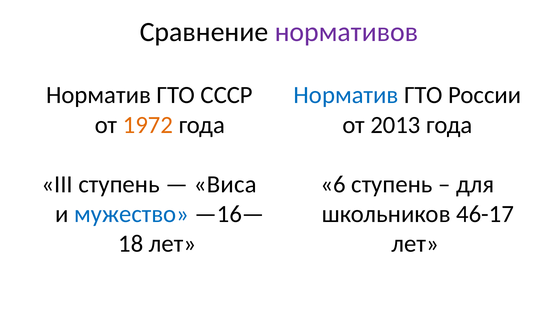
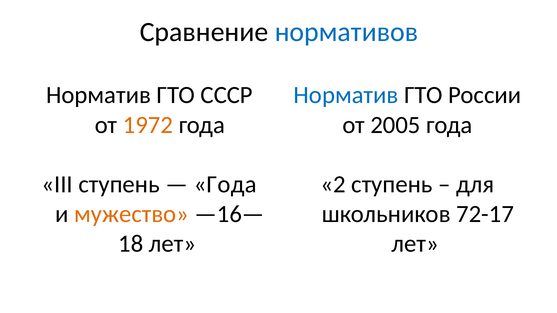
нормативов colour: purple -> blue
2013: 2013 -> 2005
Виса at (225, 184): Виса -> Года
6: 6 -> 2
мужество colour: blue -> orange
46-17: 46-17 -> 72-17
